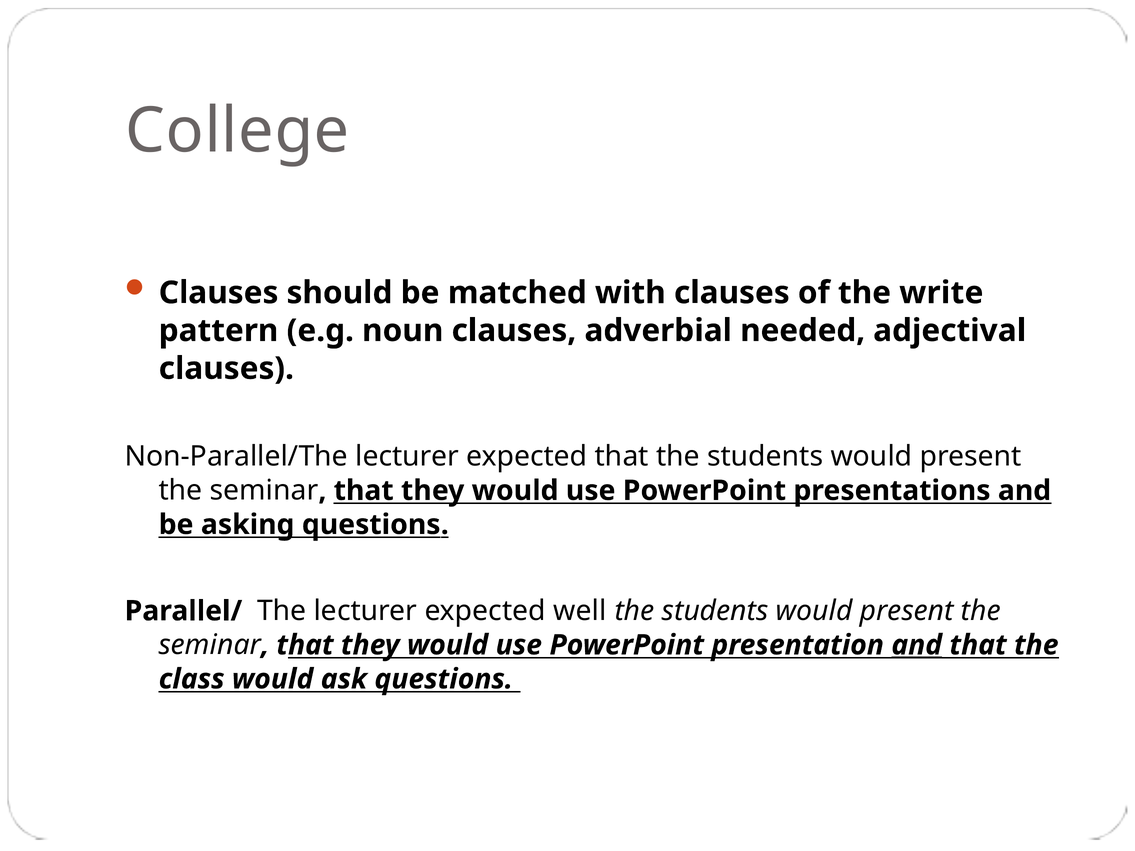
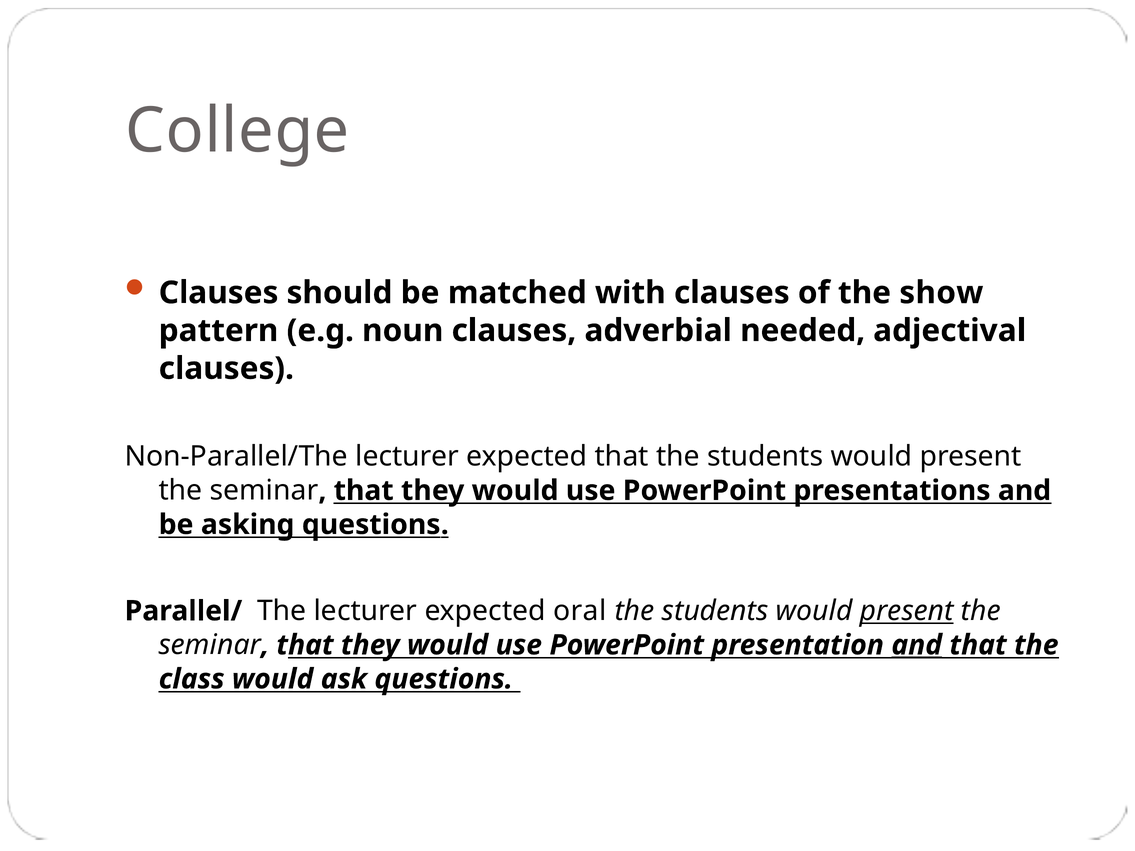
write: write -> show
well: well -> oral
present at (907, 611) underline: none -> present
